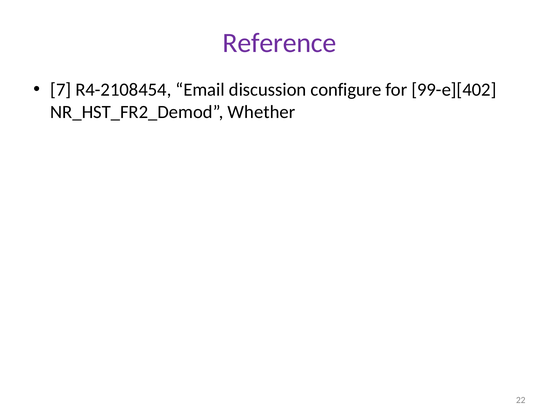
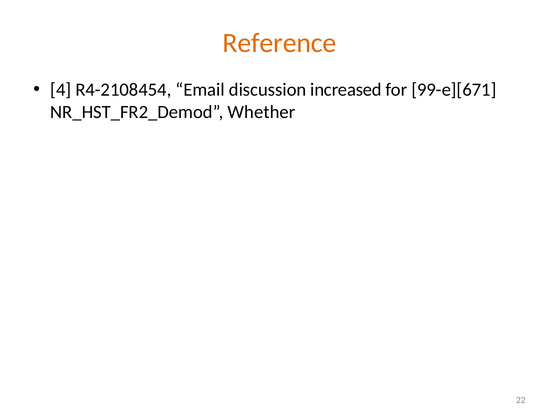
Reference colour: purple -> orange
7: 7 -> 4
configure: configure -> increased
99-e][402: 99-e][402 -> 99-e][671
